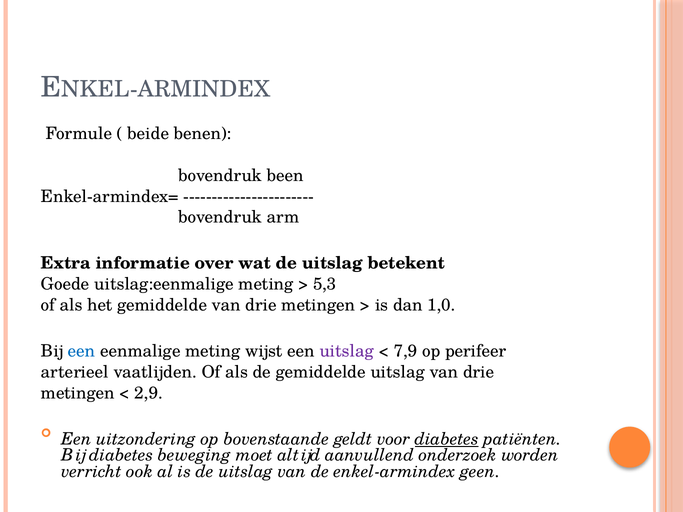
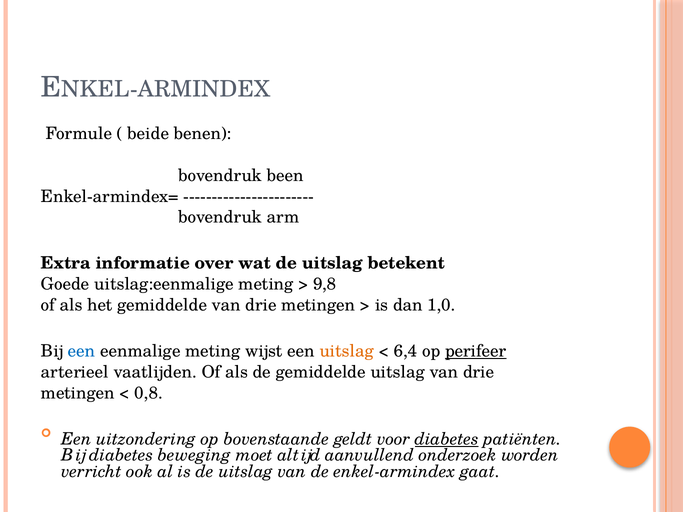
5,3: 5,3 -> 9,8
uitslag at (347, 351) colour: purple -> orange
7,9: 7,9 -> 6,4
perifeer underline: none -> present
2,9: 2,9 -> 0,8
geen: geen -> gaat
